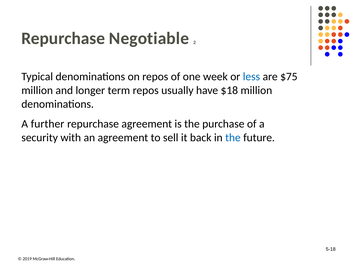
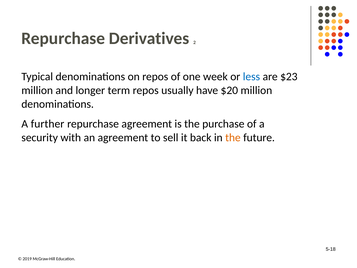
Negotiable: Negotiable -> Derivatives
$75: $75 -> $23
$18: $18 -> $20
the at (233, 137) colour: blue -> orange
